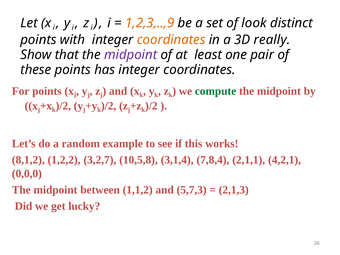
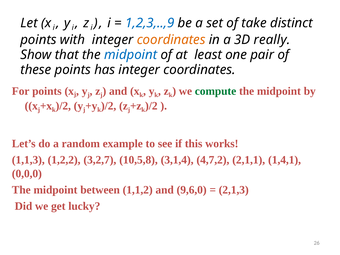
1,2,3,..,9 colour: orange -> blue
look: look -> take
midpoint at (131, 55) colour: purple -> blue
8,1,2: 8,1,2 -> 1,1,3
7,8,4: 7,8,4 -> 4,7,2
4,2,1: 4,2,1 -> 1,4,1
5,7,3: 5,7,3 -> 9,6,0
